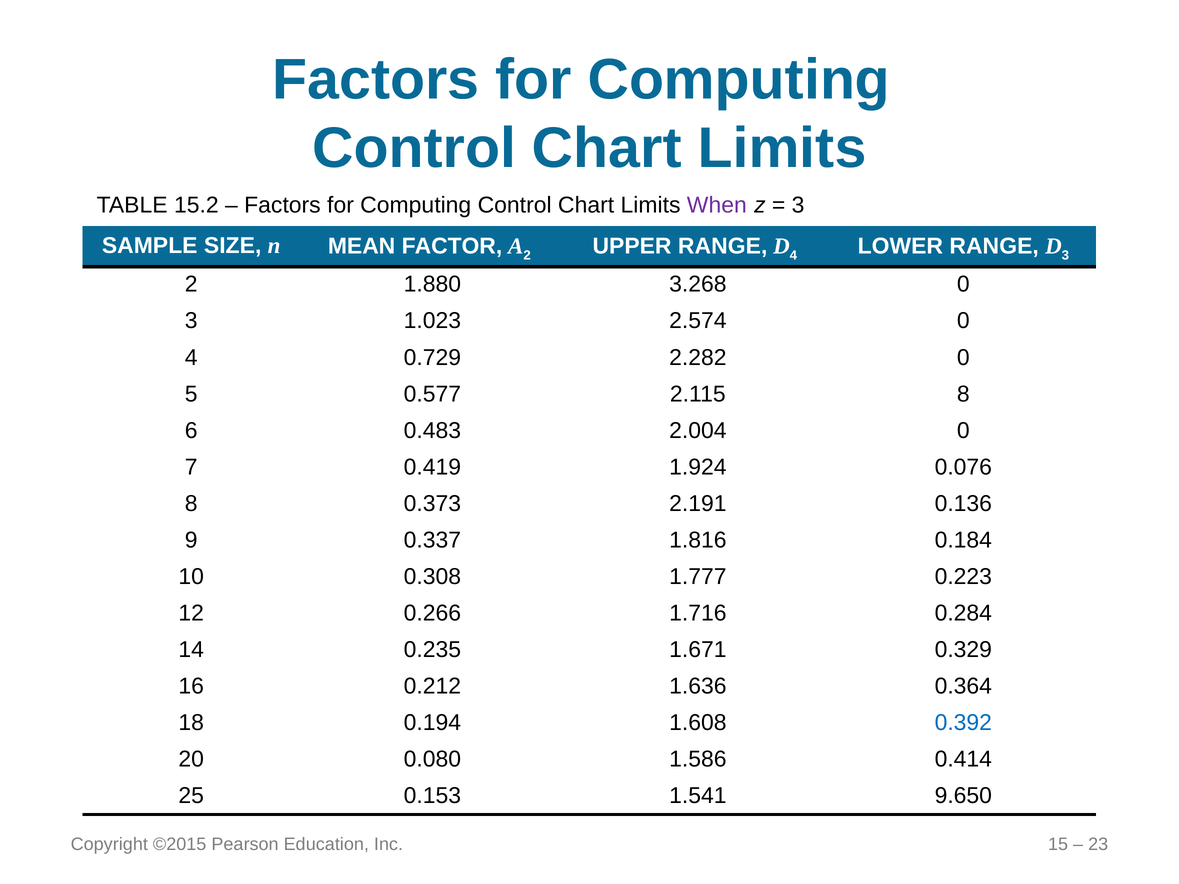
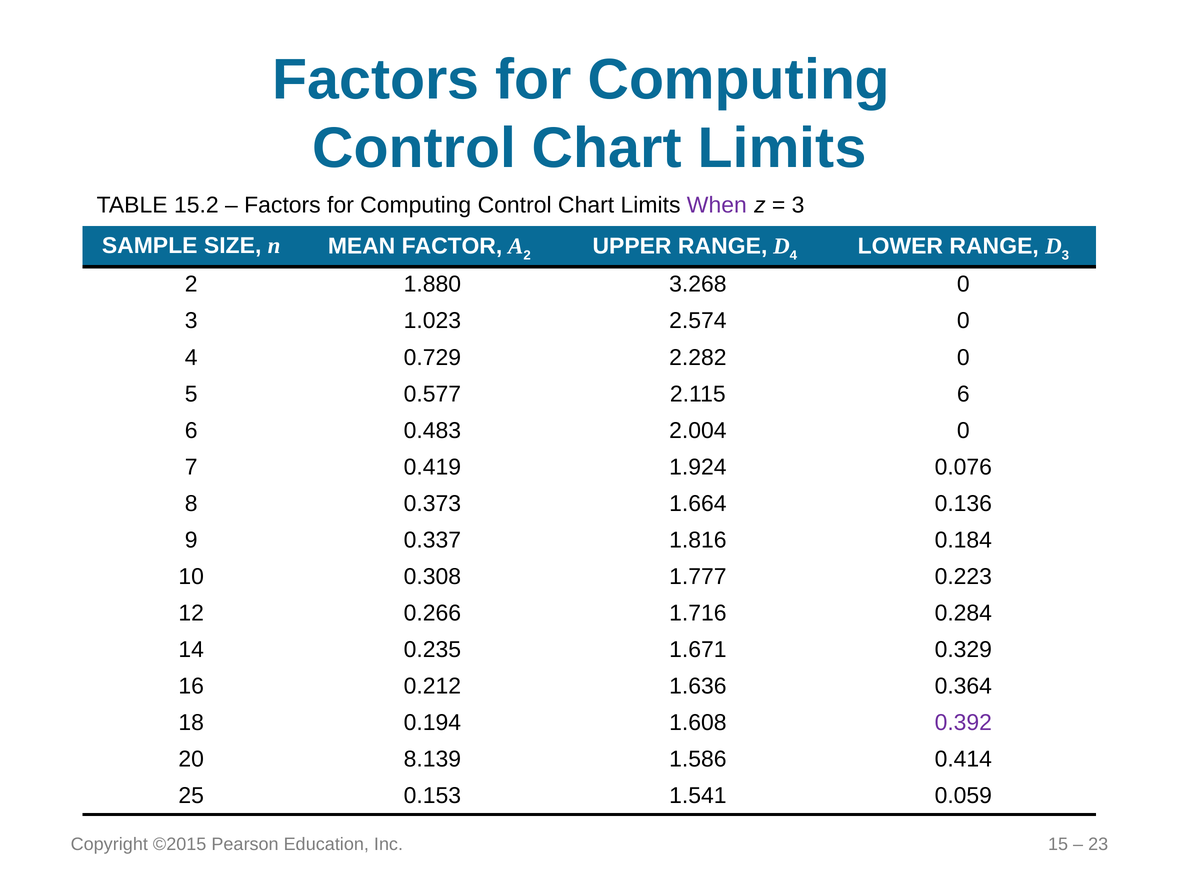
2.115 8: 8 -> 6
2.191: 2.191 -> 1.664
0.392 colour: blue -> purple
0.080: 0.080 -> 8.139
9.650: 9.650 -> 0.059
